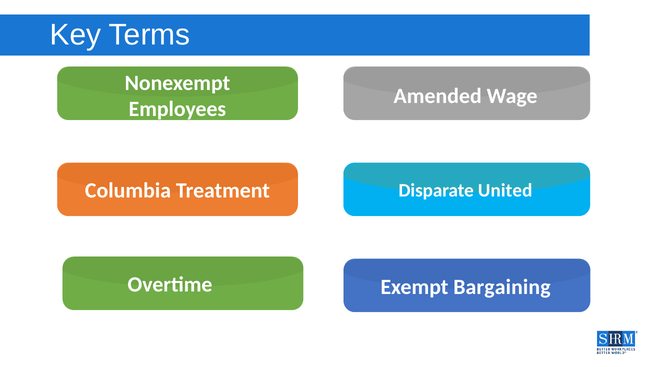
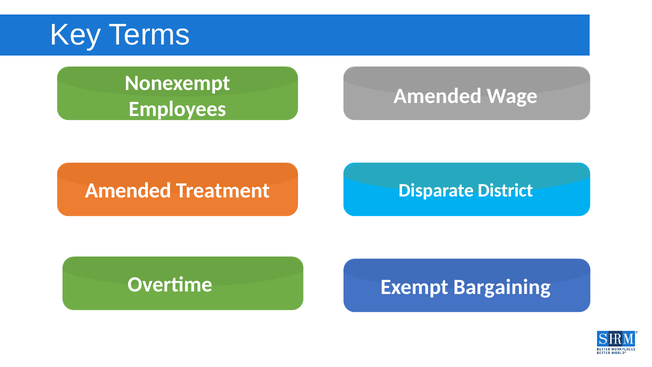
Columbia at (128, 191): Columbia -> Amended
United: United -> District
